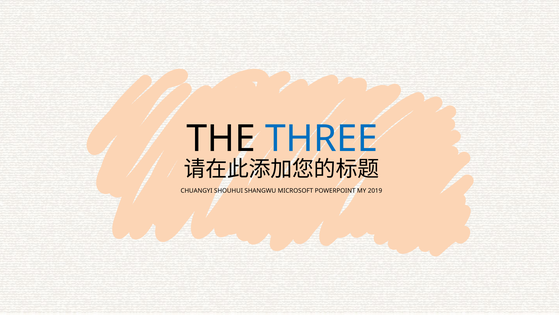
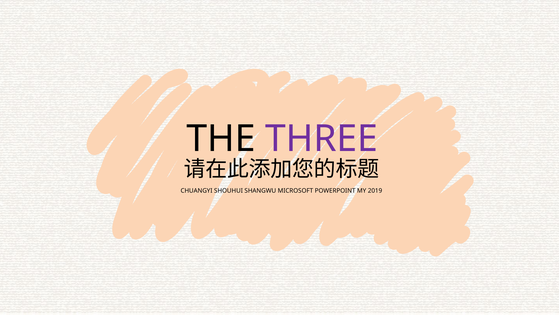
THREE colour: blue -> purple
